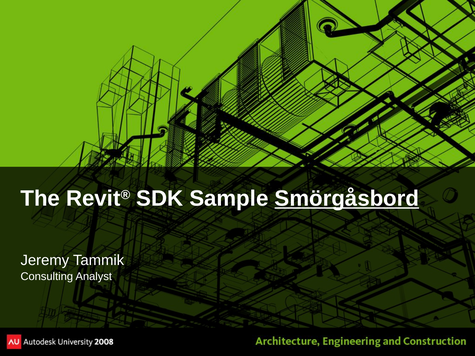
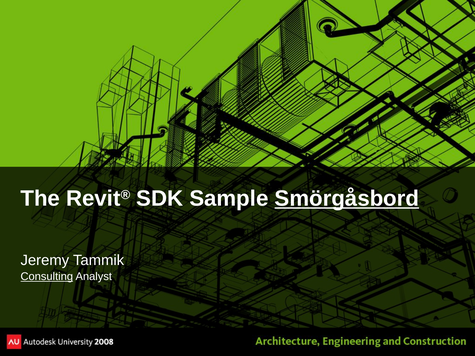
Consulting underline: none -> present
